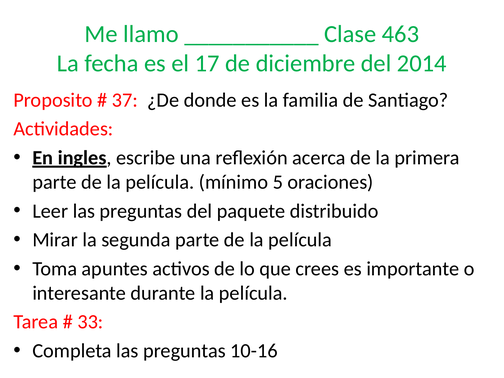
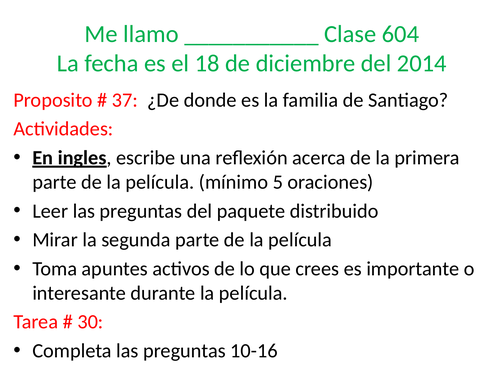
463: 463 -> 604
17: 17 -> 18
33: 33 -> 30
